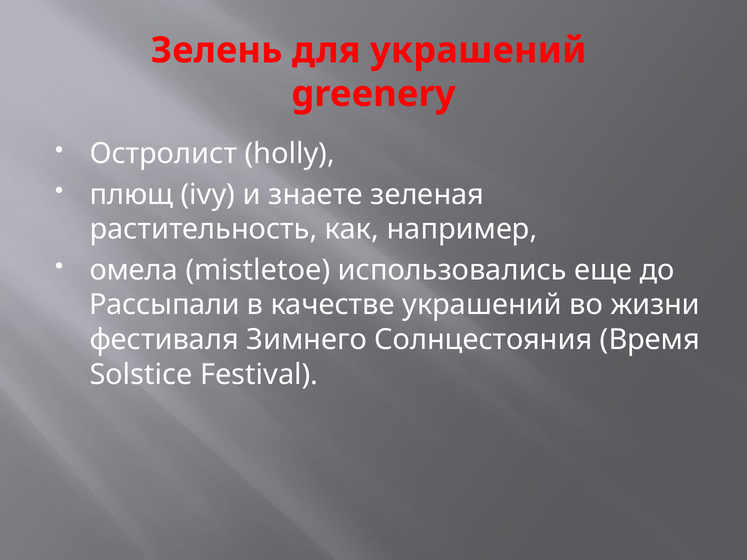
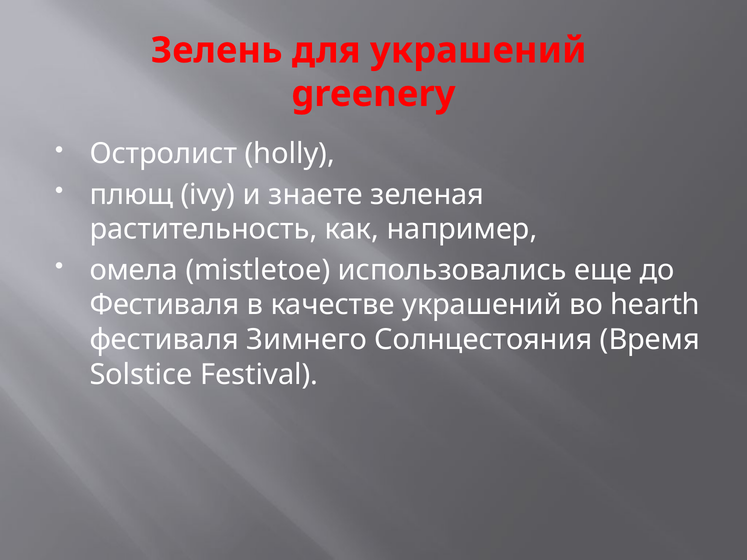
Рассыпали at (165, 305): Рассыпали -> Фестиваля
жизни: жизни -> hearth
